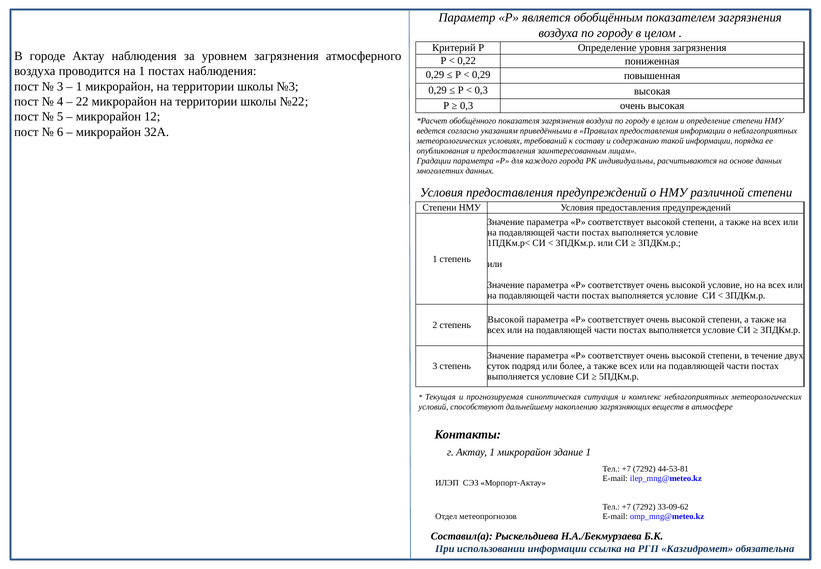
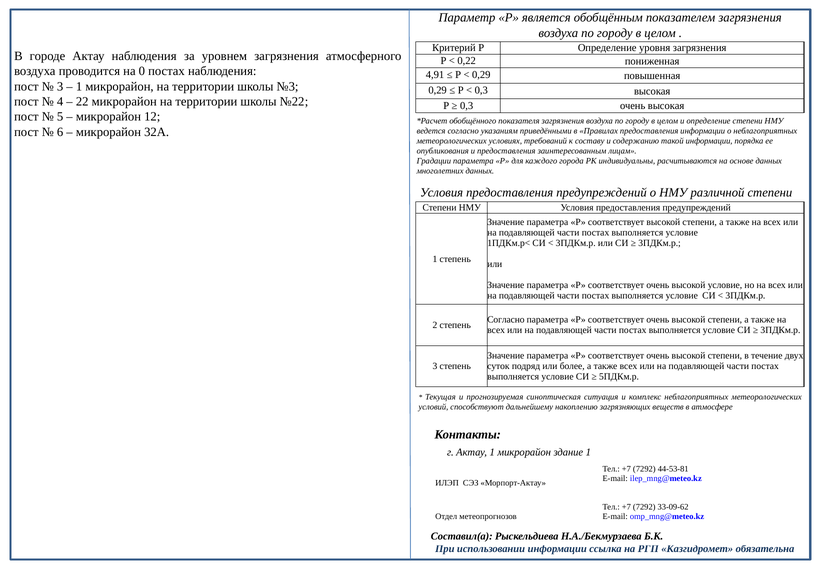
на 1: 1 -> 0
0,29 at (435, 74): 0,29 -> 4,91
Высокой at (506, 319): Высокой -> Согласно
